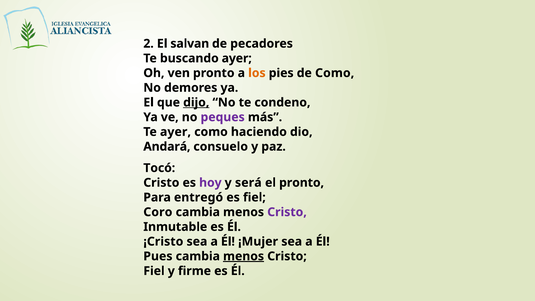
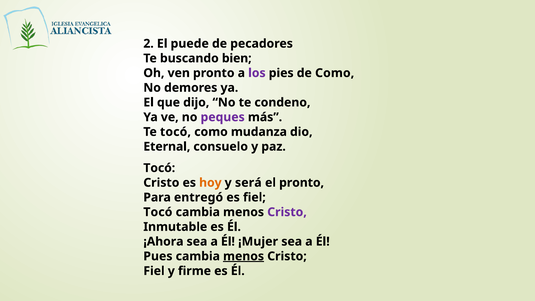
salvan: salvan -> puede
buscando ayer: ayer -> bien
los colour: orange -> purple
dijo underline: present -> none
Te ayer: ayer -> tocó
haciendo: haciendo -> mudanza
Andará: Andará -> Eternal
hoy colour: purple -> orange
Coro at (158, 212): Coro -> Tocó
¡Cristo: ¡Cristo -> ¡Ahora
